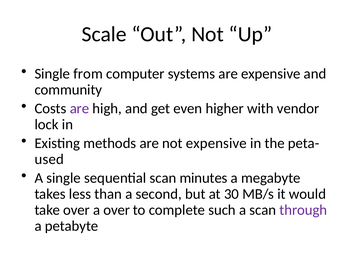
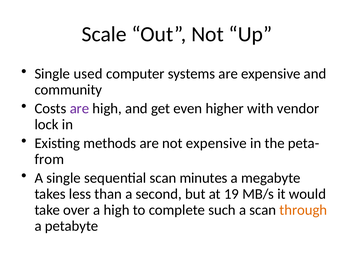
from: from -> used
used: used -> from
30: 30 -> 19
a over: over -> high
through colour: purple -> orange
